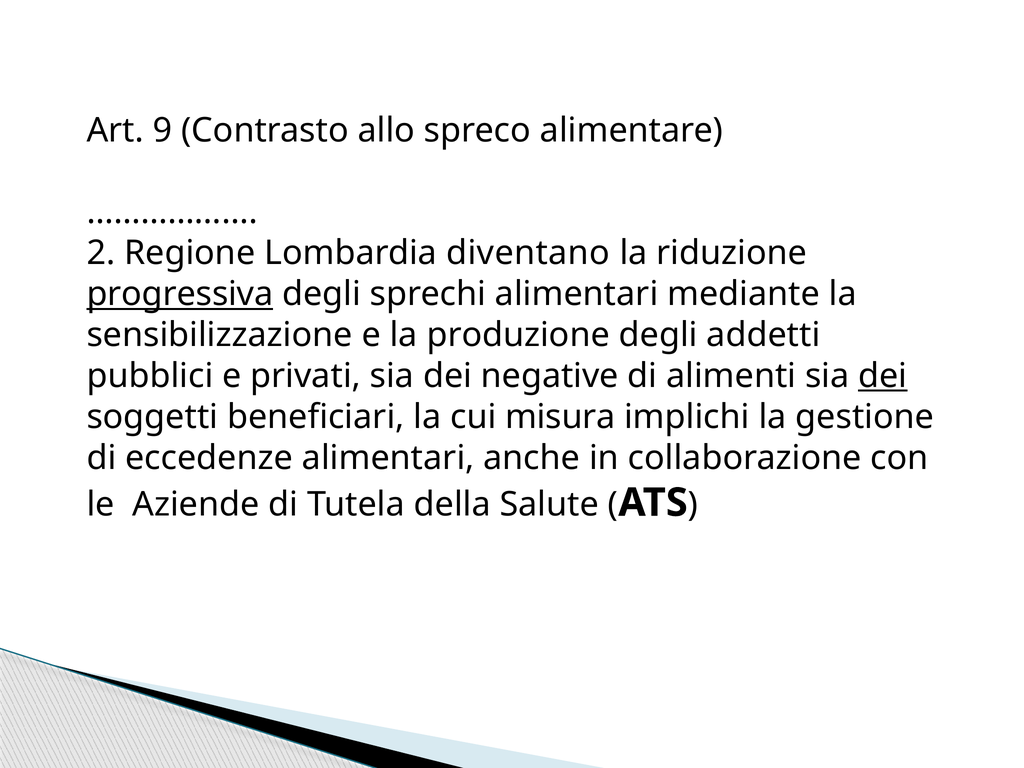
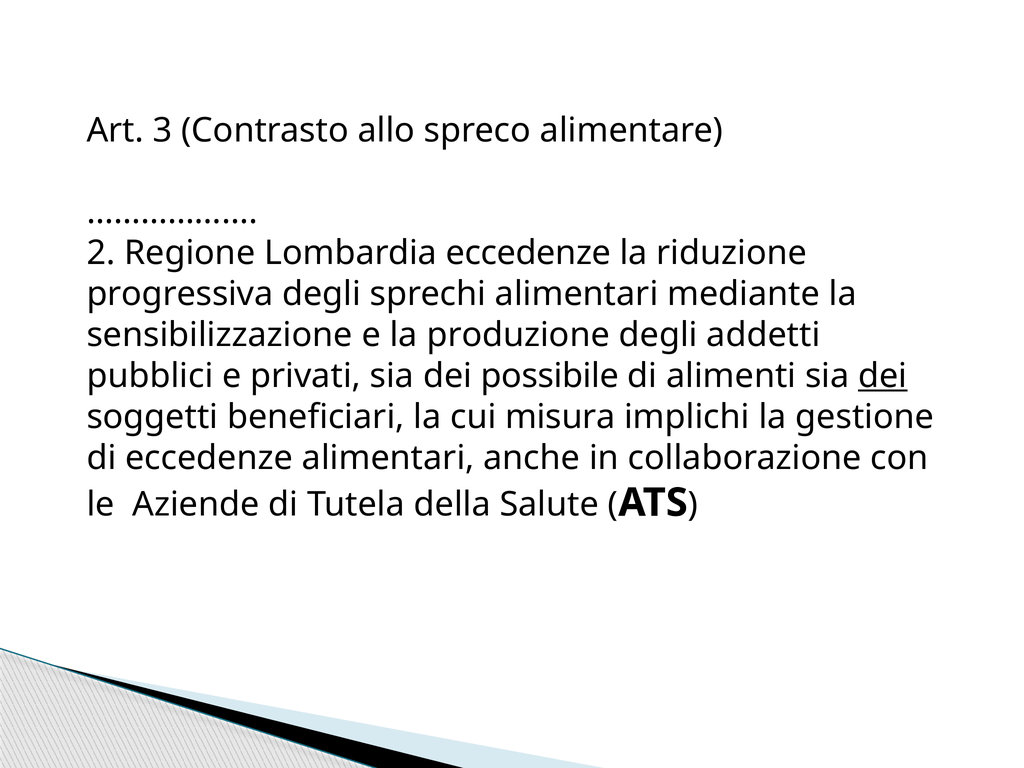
9: 9 -> 3
Lombardia diventano: diventano -> eccedenze
progressiva underline: present -> none
negative: negative -> possibile
